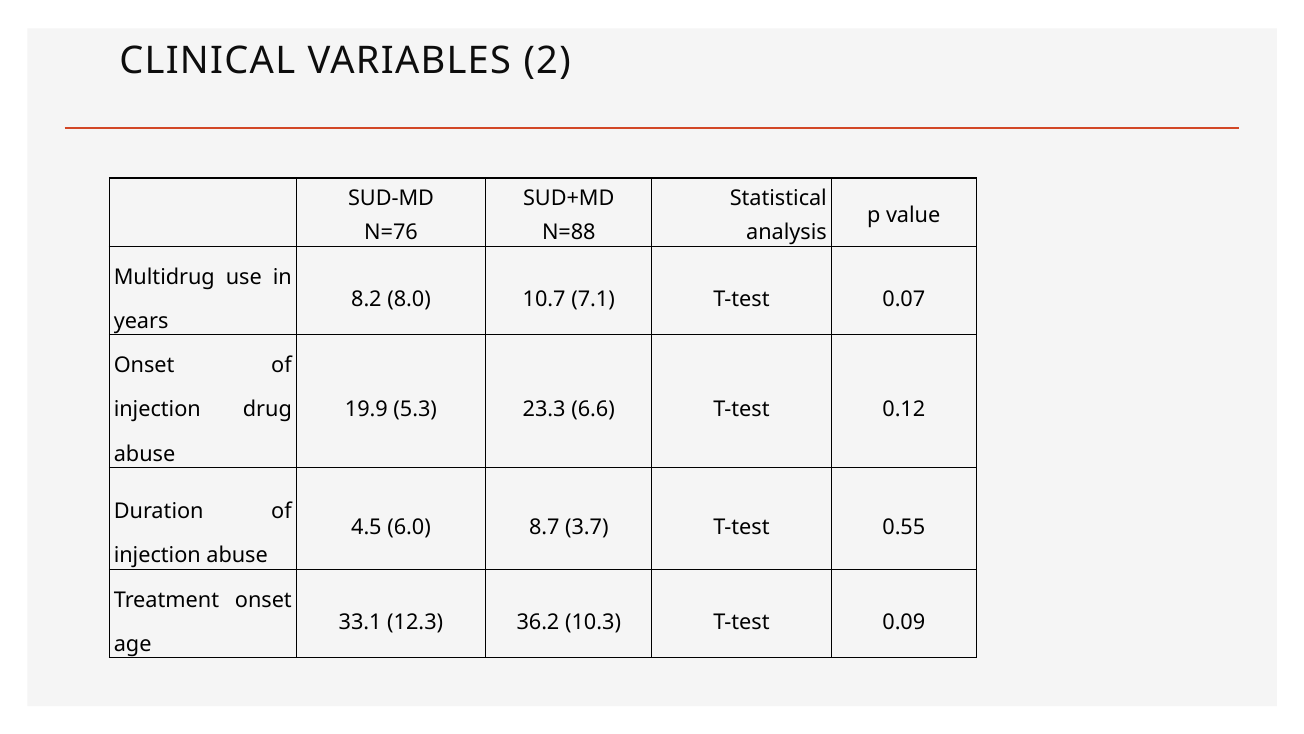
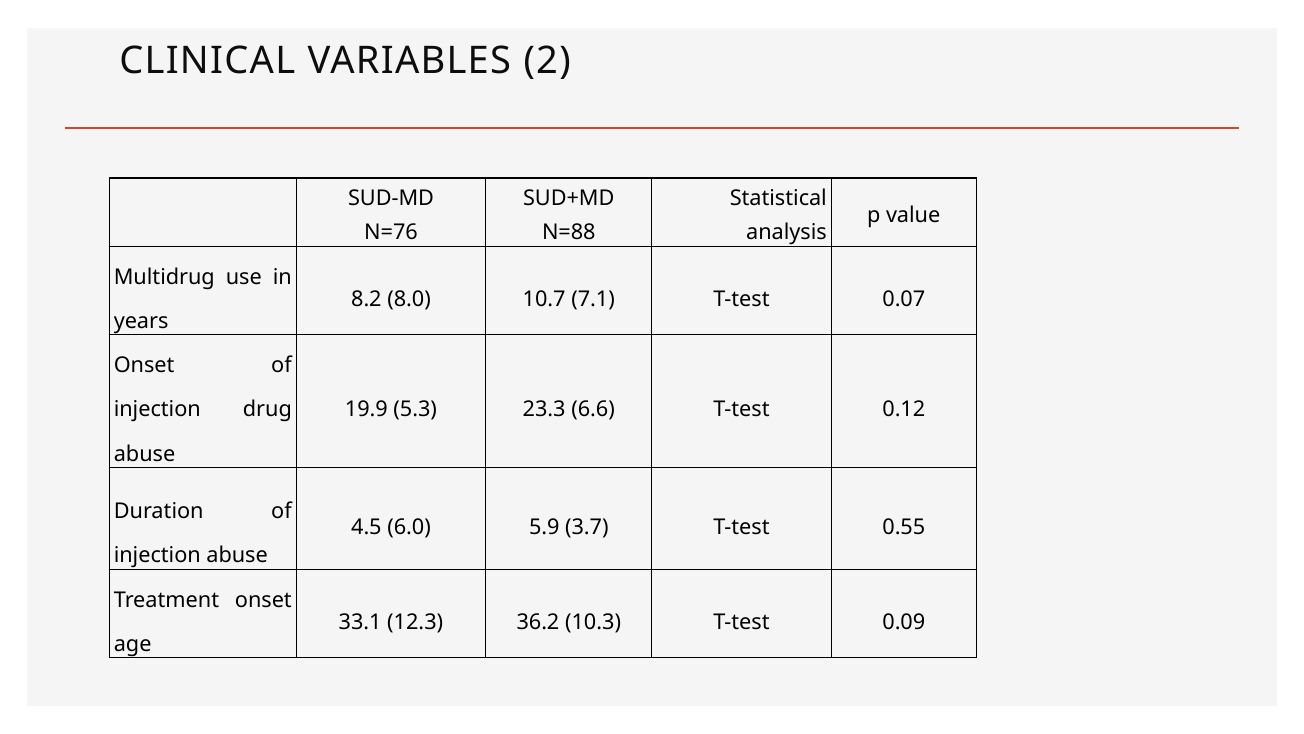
8.7: 8.7 -> 5.9
